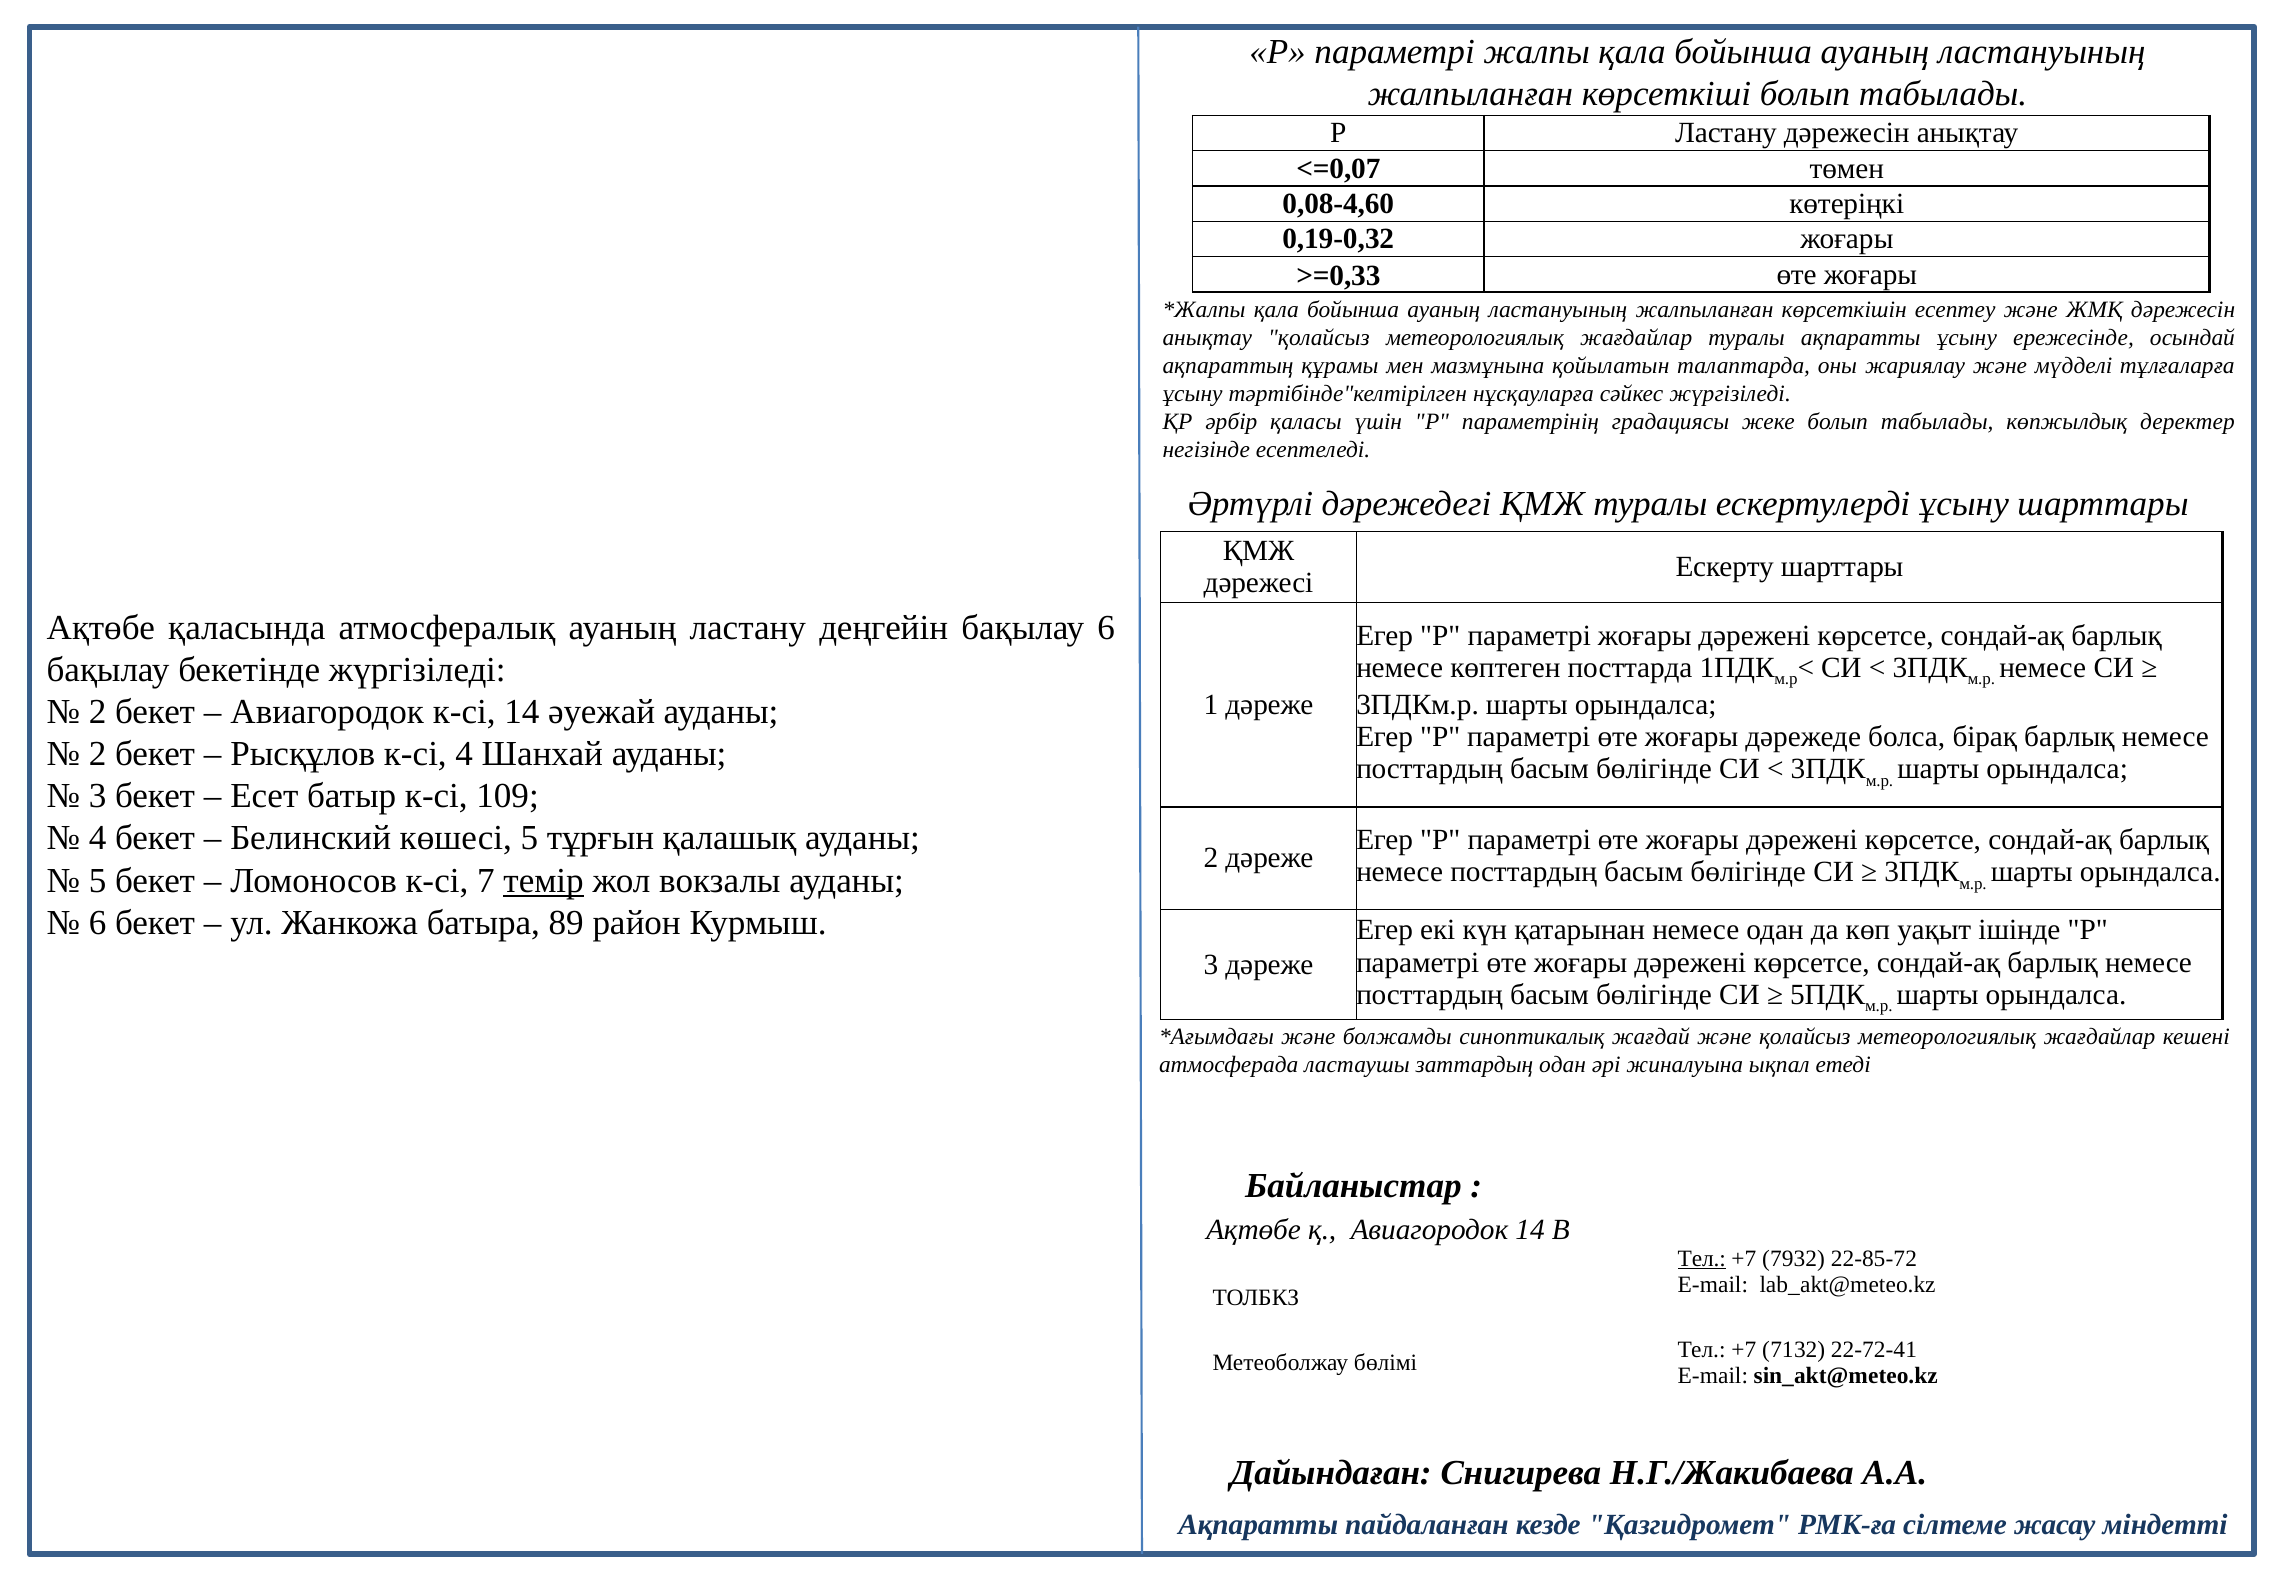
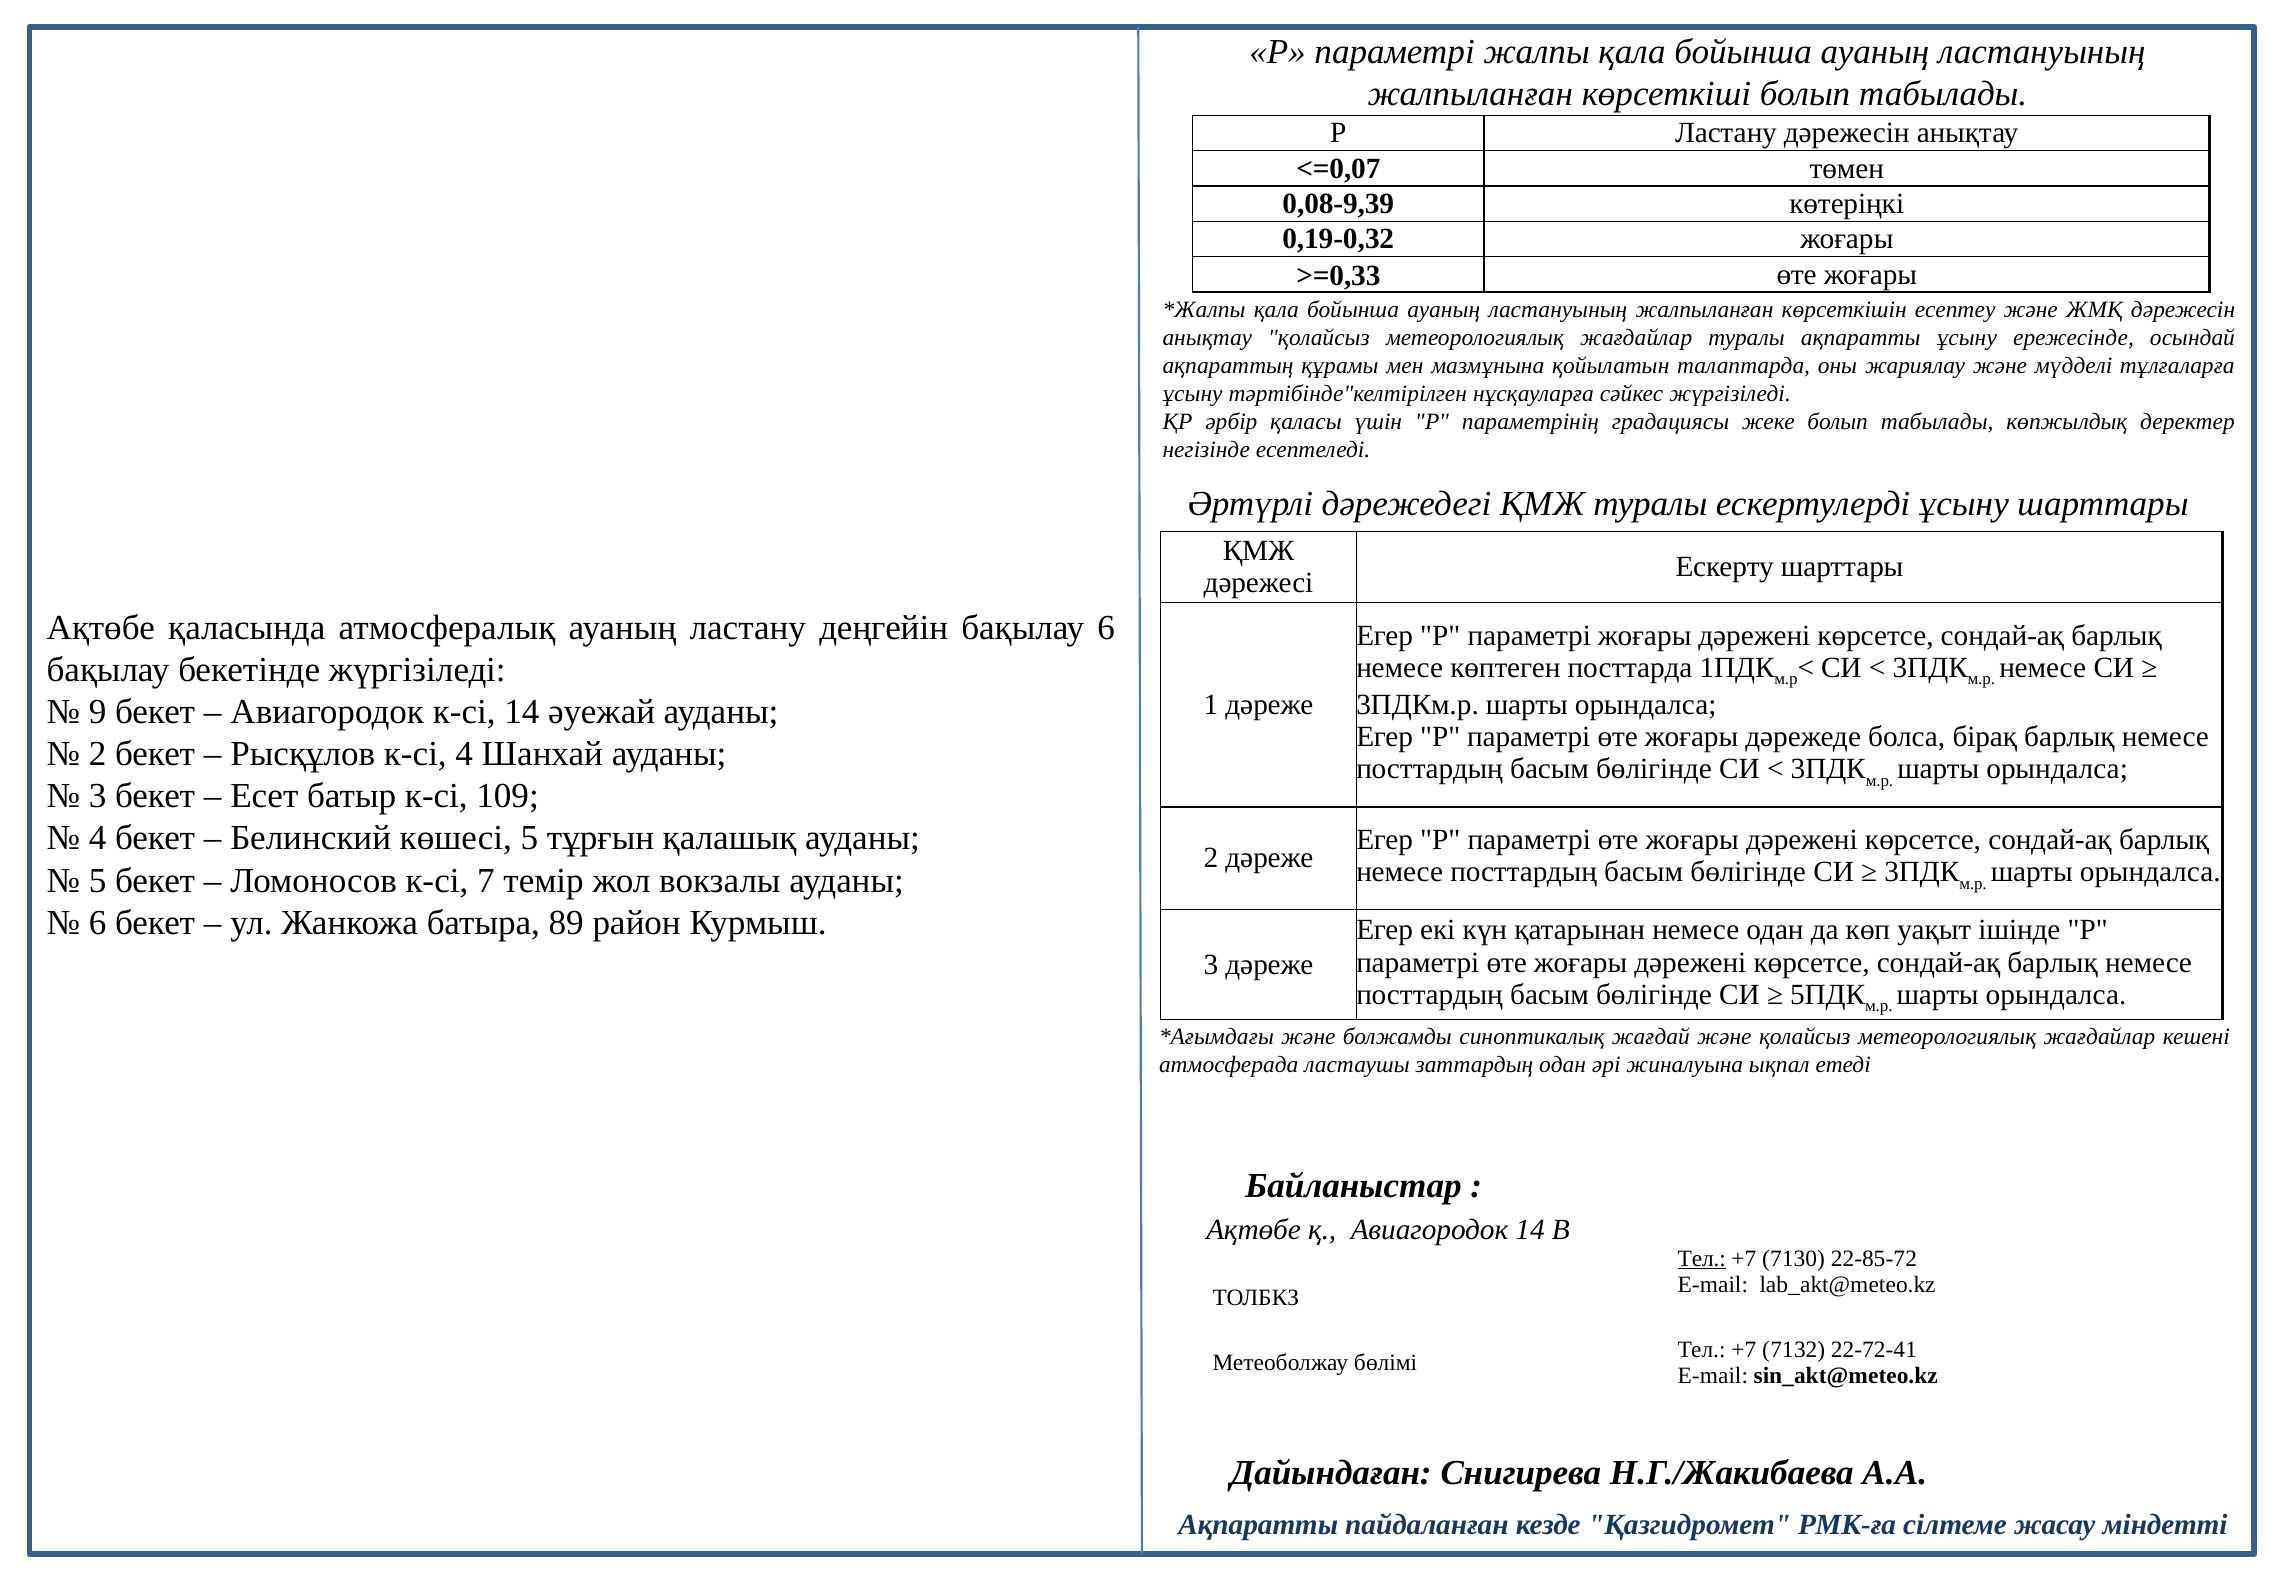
0,08-4,60: 0,08-4,60 -> 0,08-9,39
2 at (98, 712): 2 -> 9
темір underline: present -> none
7932: 7932 -> 7130
